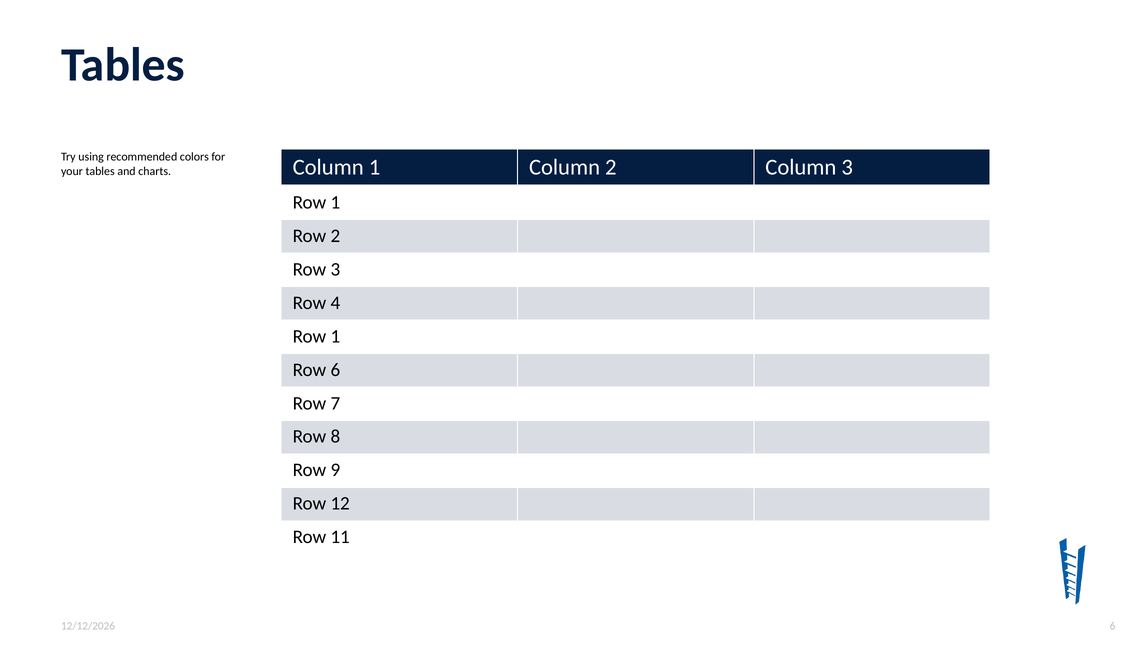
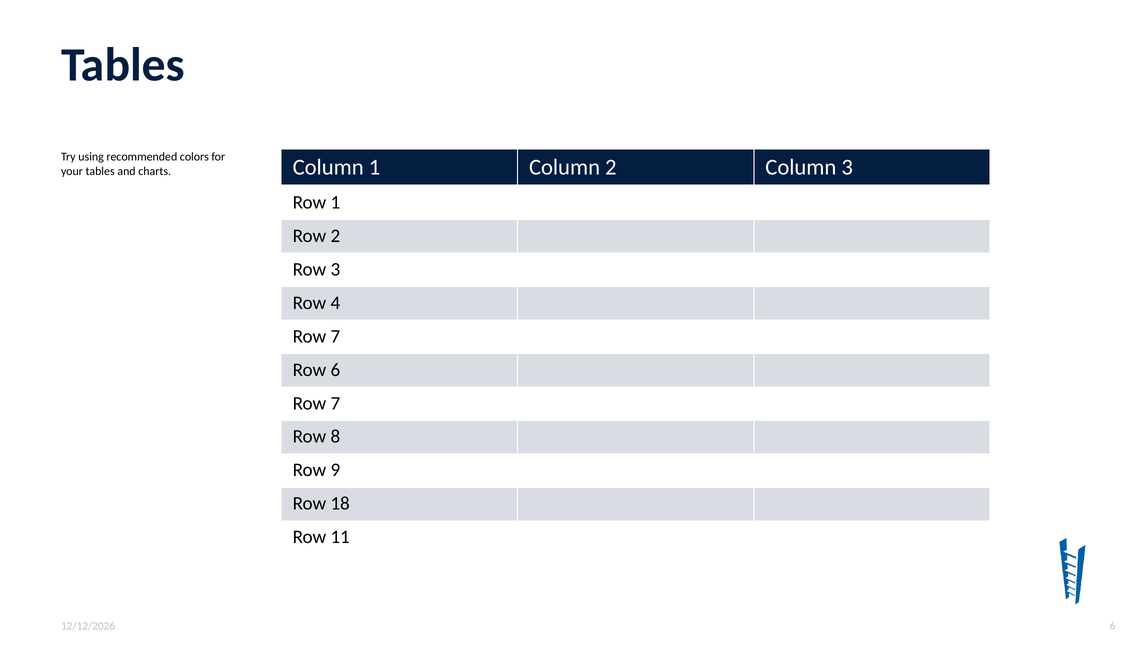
1 at (335, 336): 1 -> 7
12: 12 -> 18
